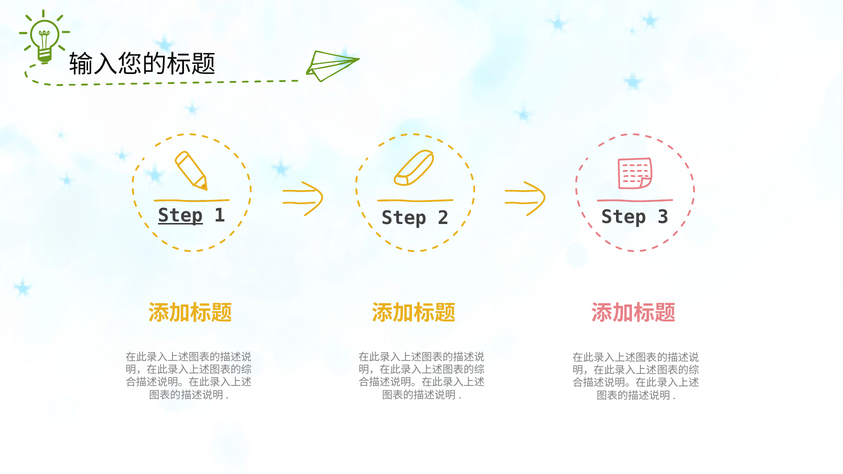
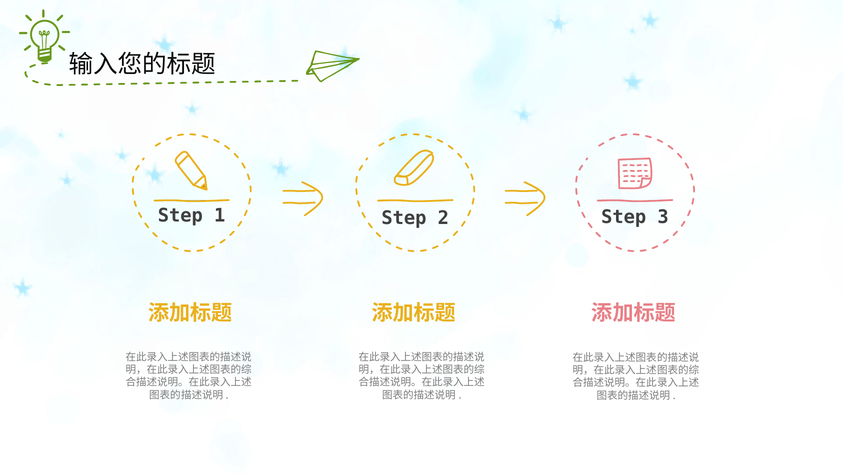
Step at (180, 216) underline: present -> none
